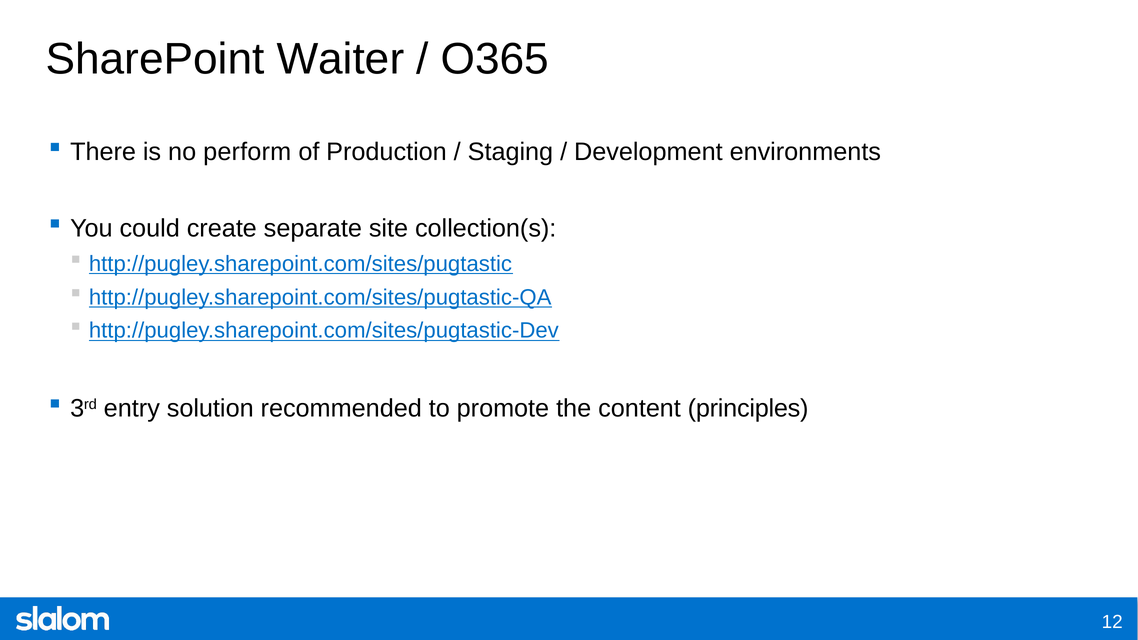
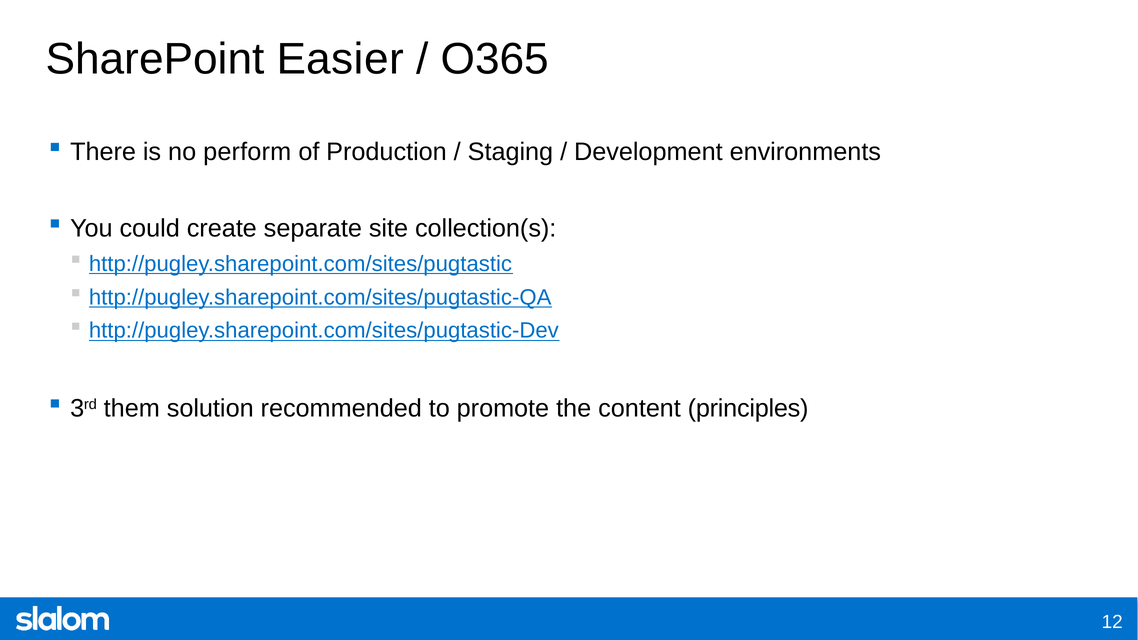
Waiter: Waiter -> Easier
entry: entry -> them
